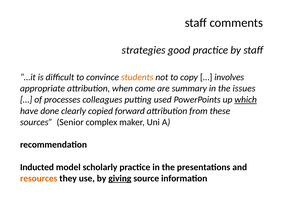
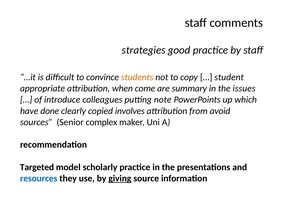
involves: involves -> student
processes: processes -> introduce
used: used -> note
which underline: present -> none
forward: forward -> involves
these: these -> avoid
Inducted: Inducted -> Targeted
resources colour: orange -> blue
